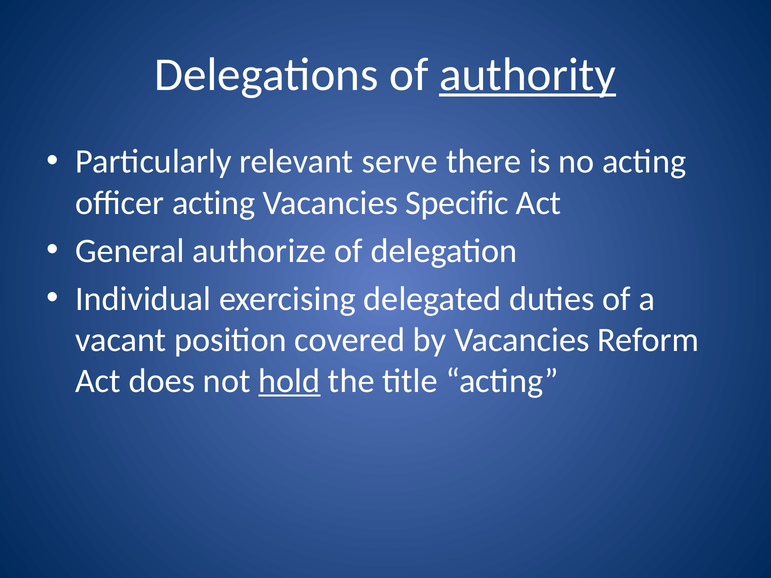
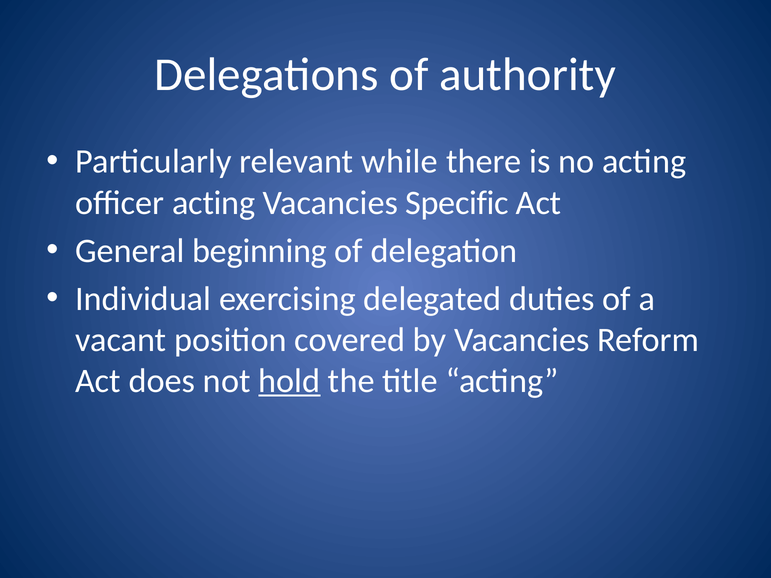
authority underline: present -> none
serve: serve -> while
authorize: authorize -> beginning
